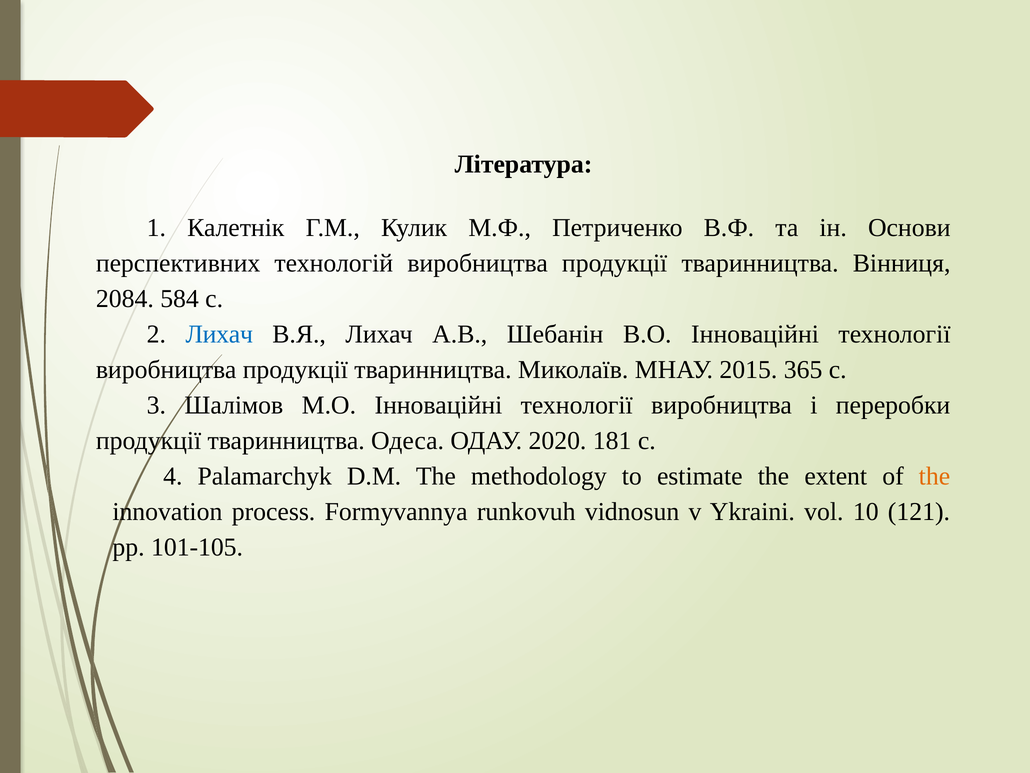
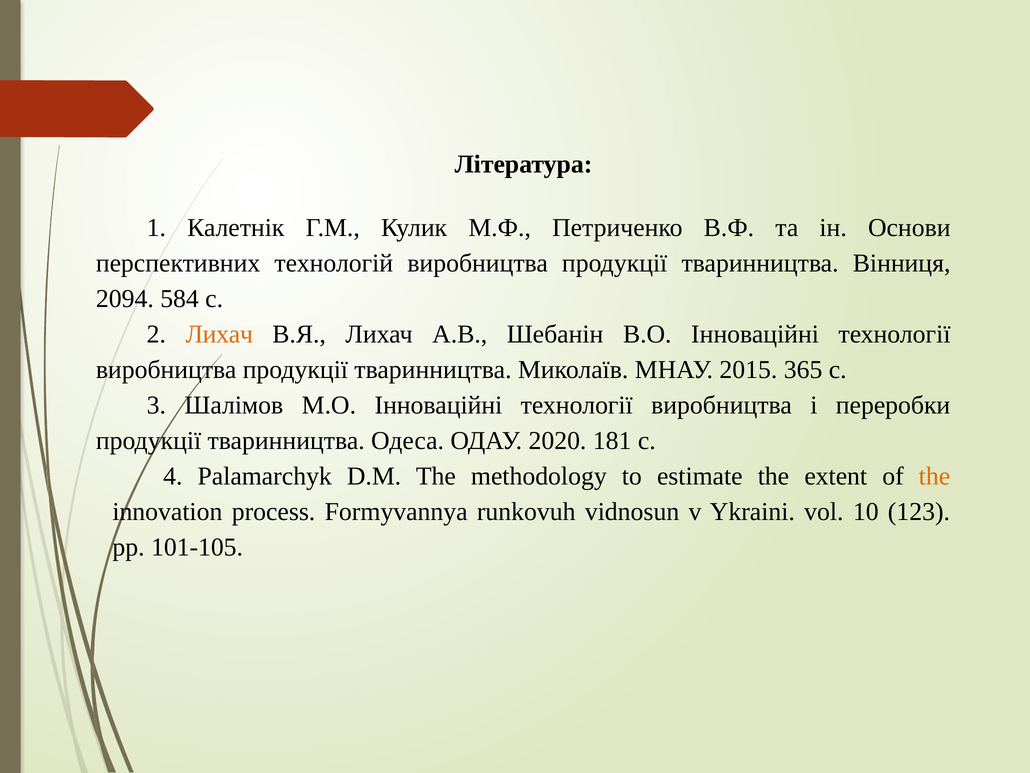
2084: 2084 -> 2094
Лихач at (219, 334) colour: blue -> orange
121: 121 -> 123
